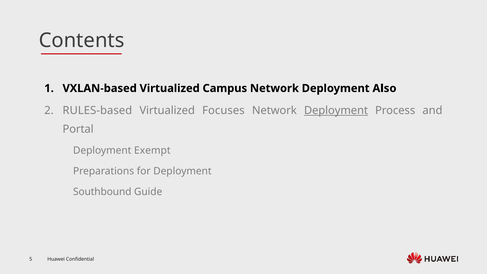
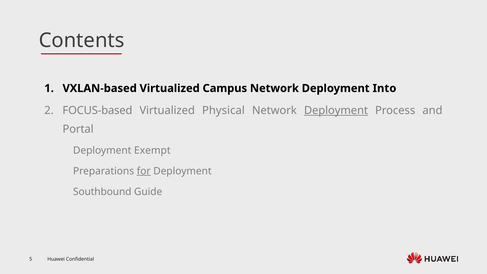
Also: Also -> Into
RULES-based: RULES-based -> FOCUS-based
Focuses: Focuses -> Physical
for underline: none -> present
